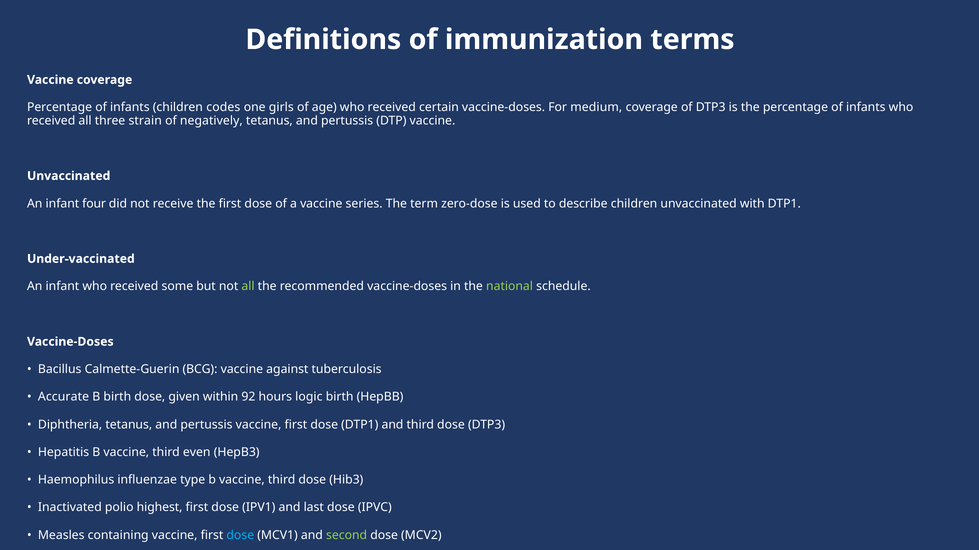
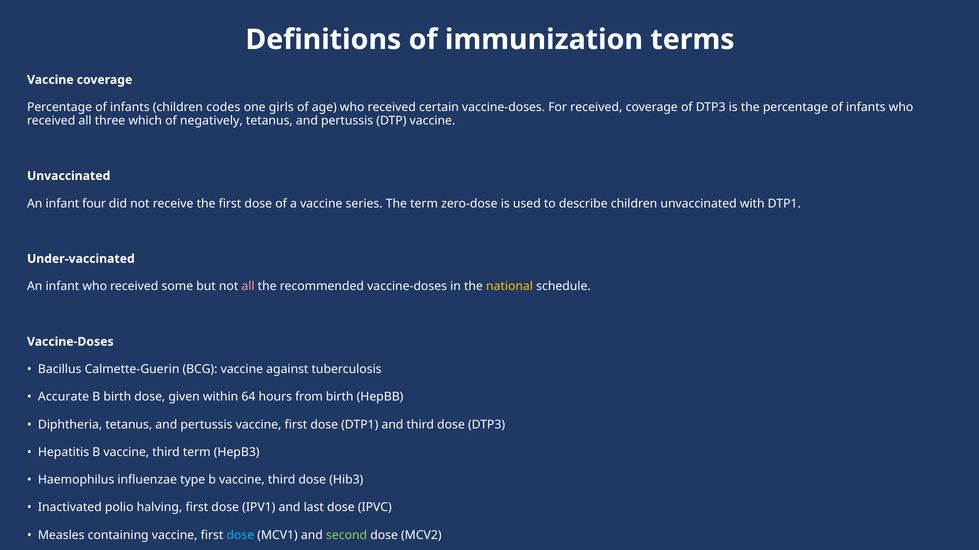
For medium: medium -> received
strain: strain -> which
all at (248, 287) colour: light green -> pink
national colour: light green -> yellow
92: 92 -> 64
hours logic: logic -> from
third even: even -> term
highest: highest -> halving
